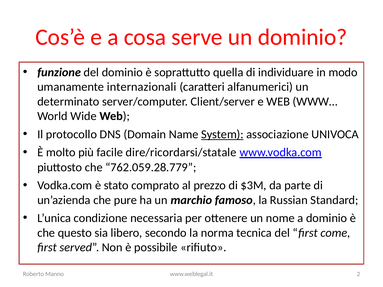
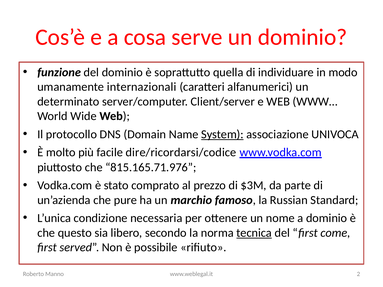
dire/ricordarsi/statale: dire/ricordarsi/statale -> dire/ricordarsi/codice
762.059.28.779: 762.059.28.779 -> 815.165.71.976
tecnica underline: none -> present
